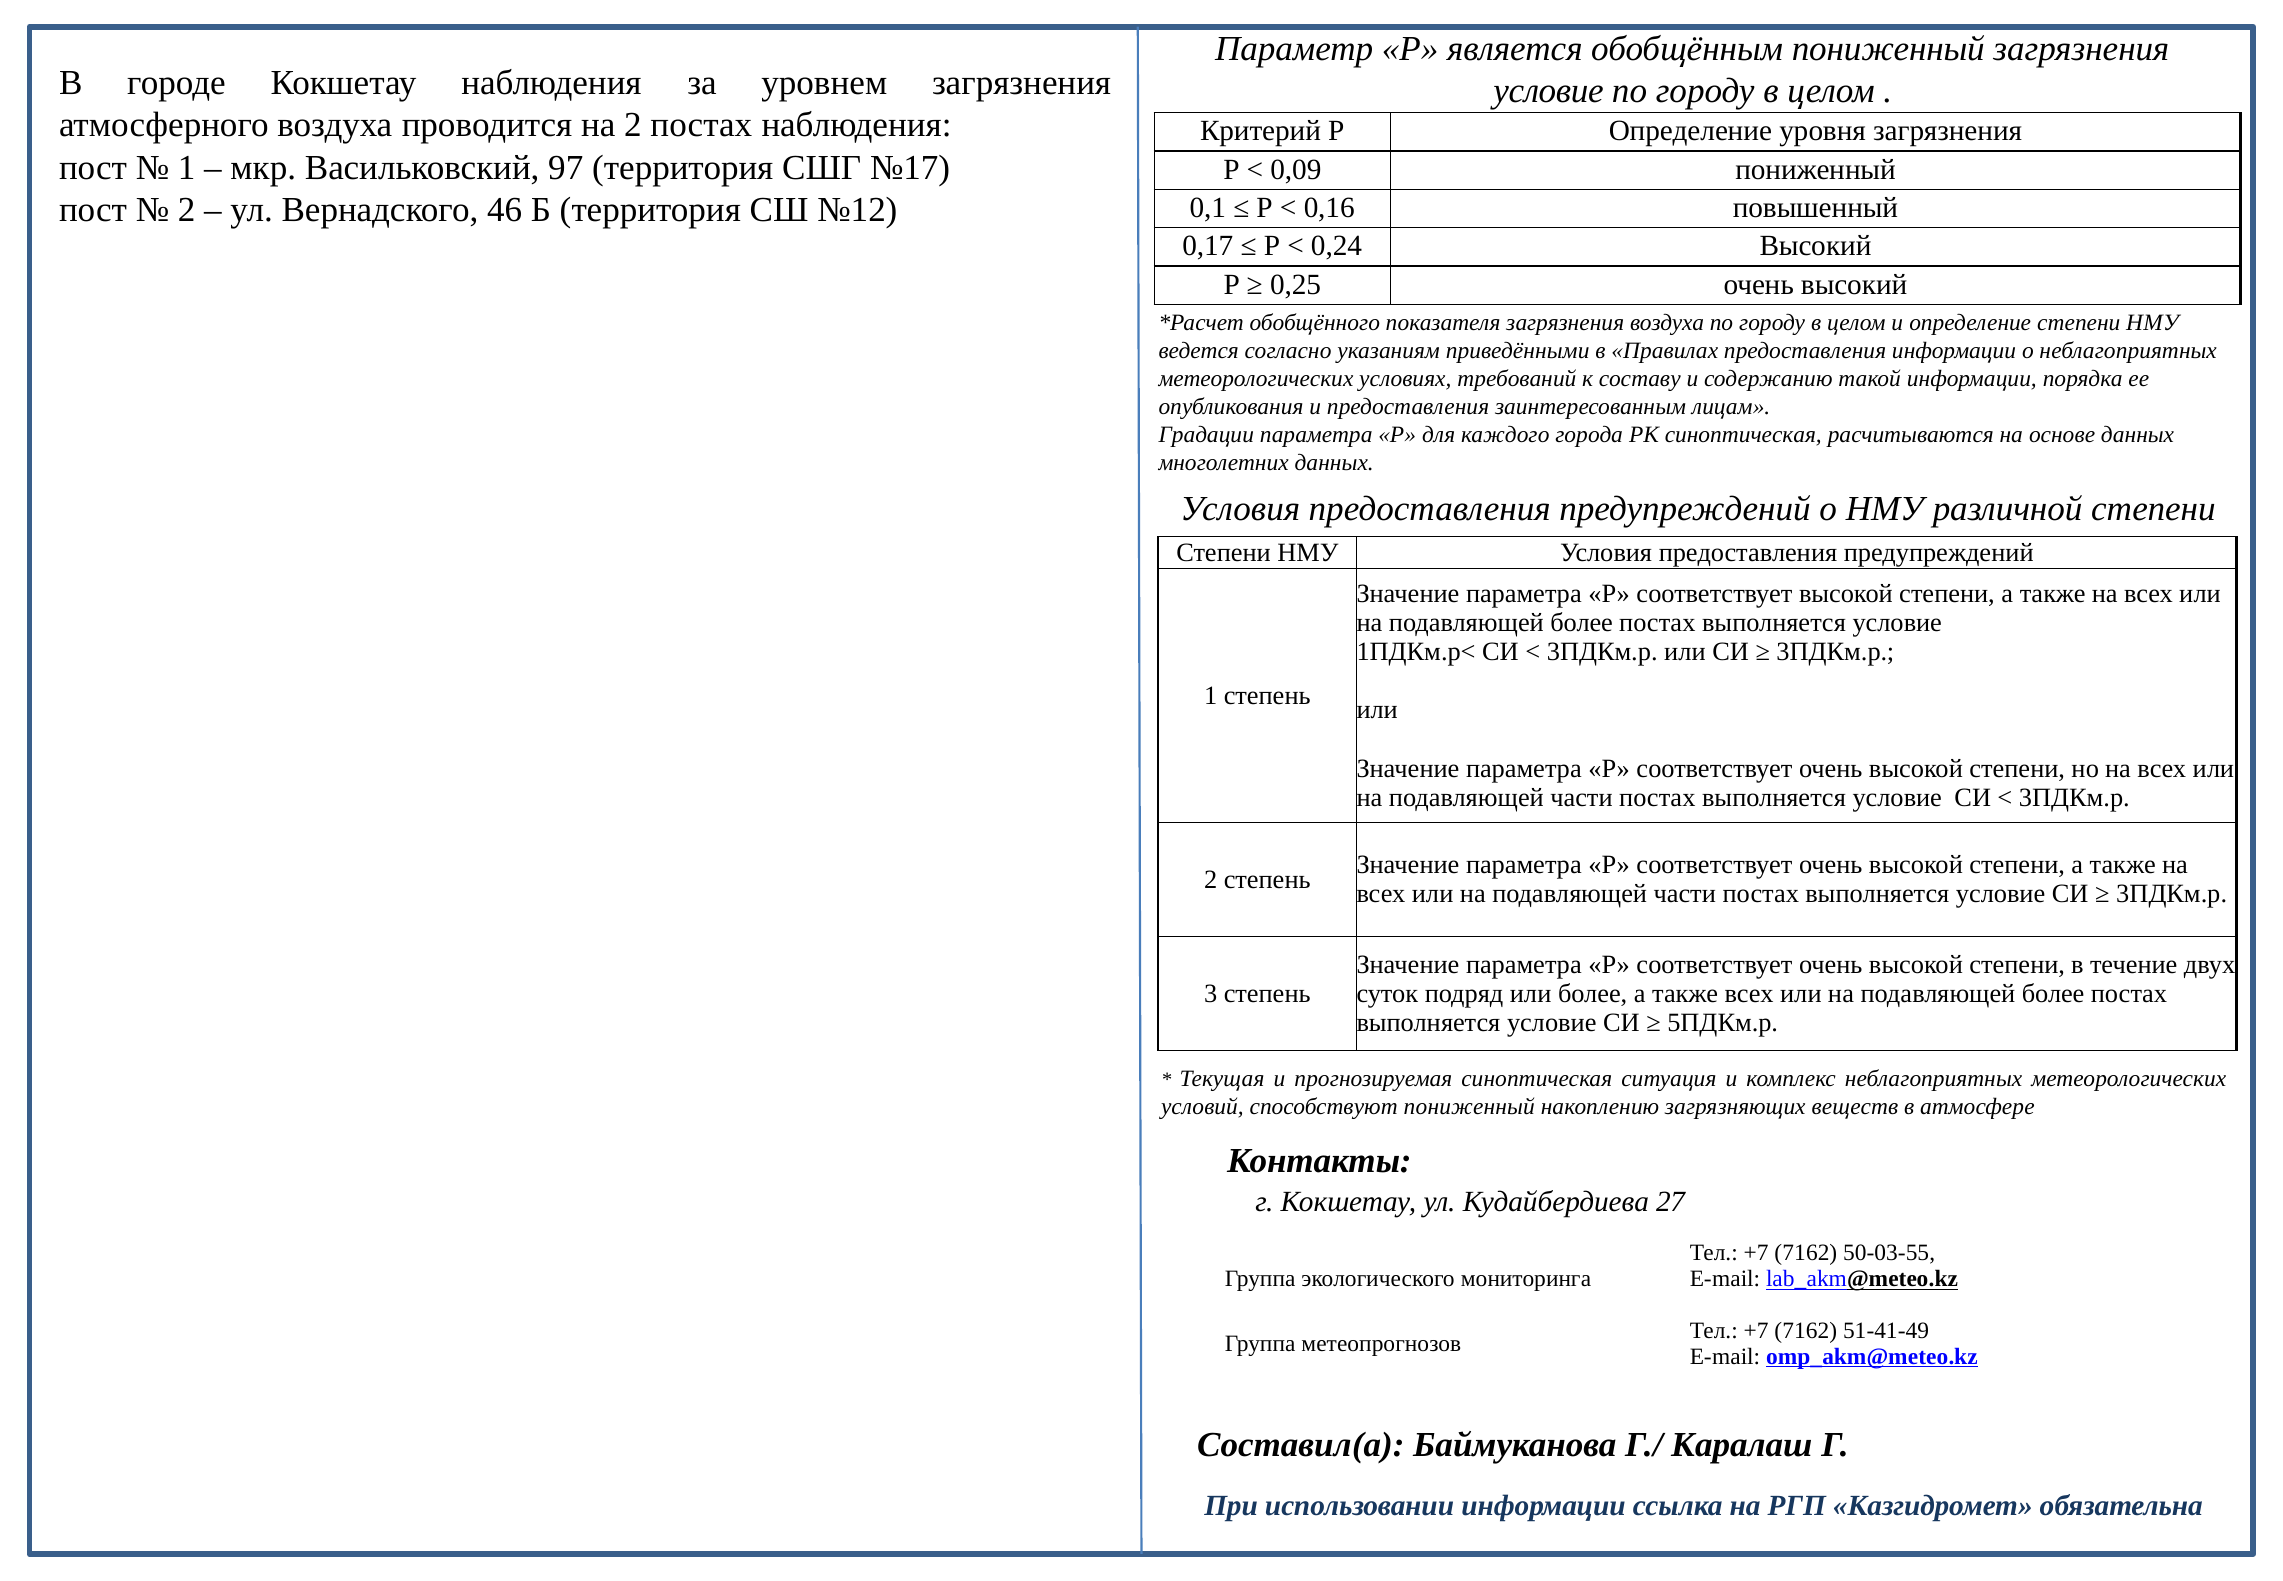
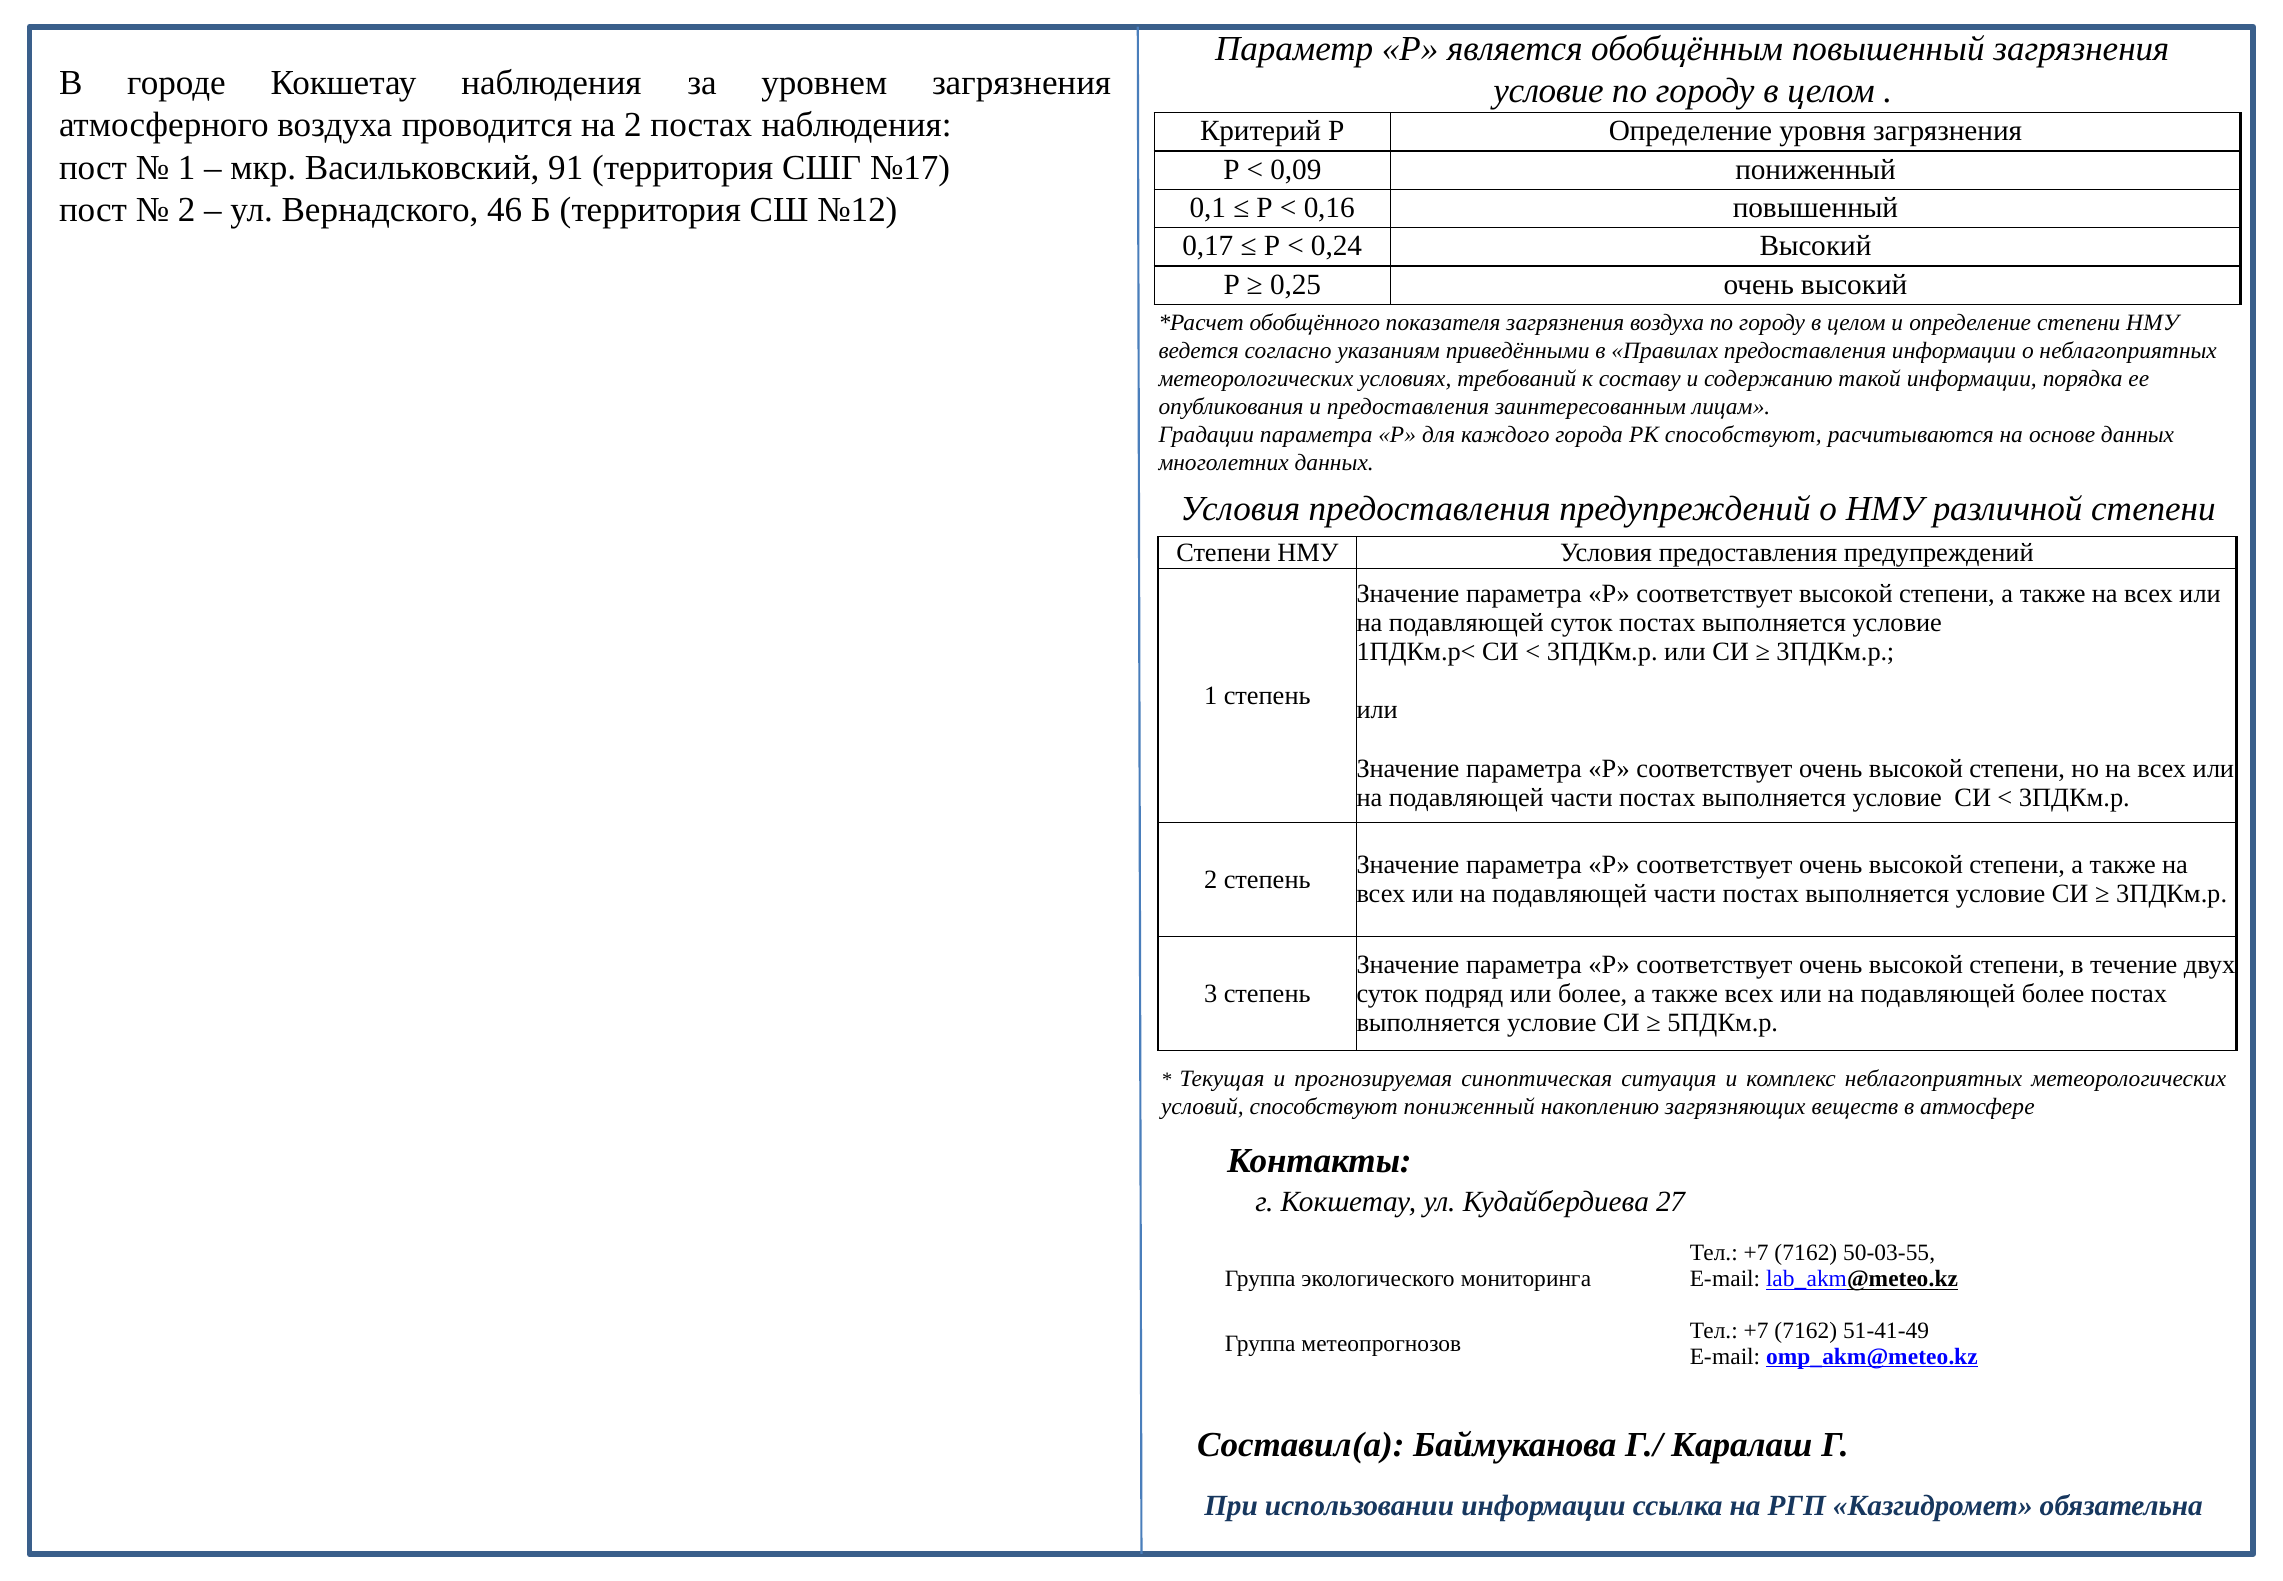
обобщённым пониженный: пониженный -> повышенный
97: 97 -> 91
РК синоптическая: синоптическая -> способствуют
более at (1582, 622): более -> суток
